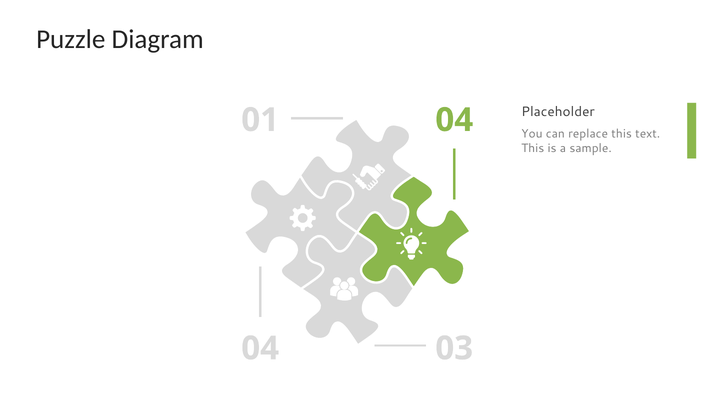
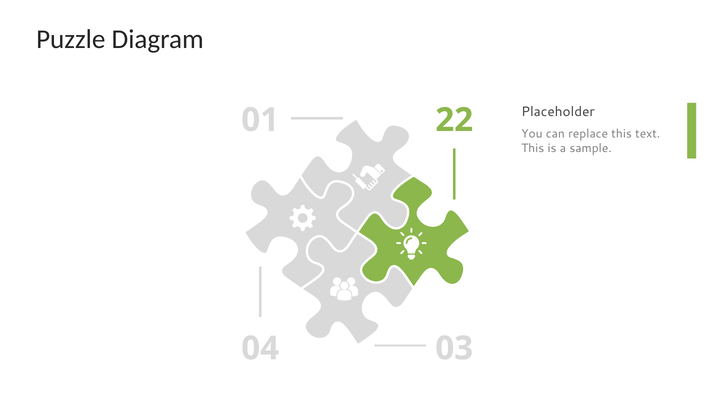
01 04: 04 -> 22
